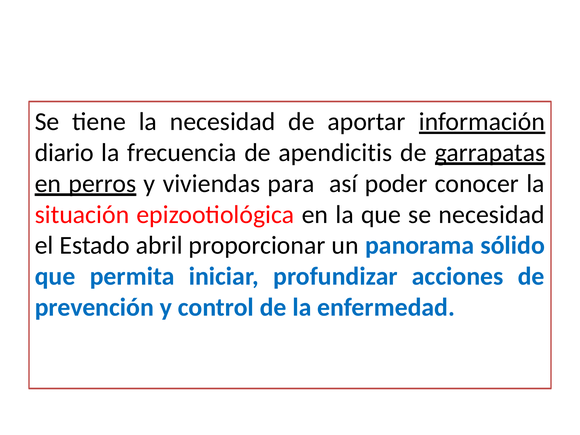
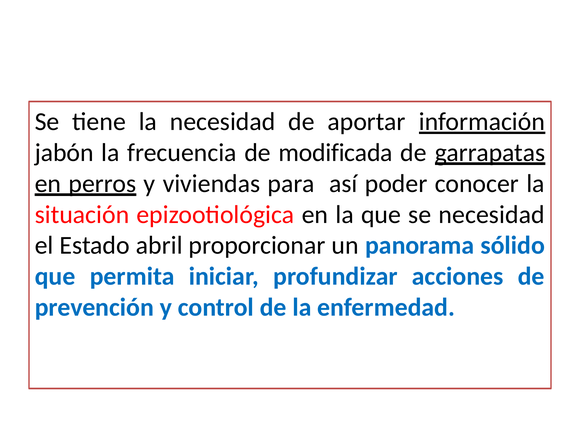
diario: diario -> jabón
apendicitis: apendicitis -> modificada
